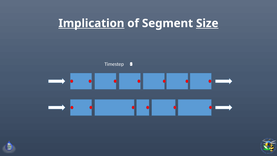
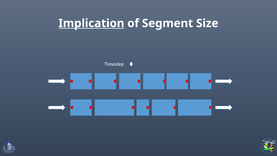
Size underline: present -> none
